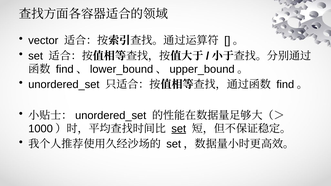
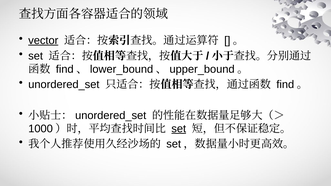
vector underline: none -> present
